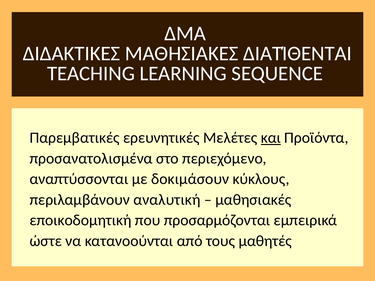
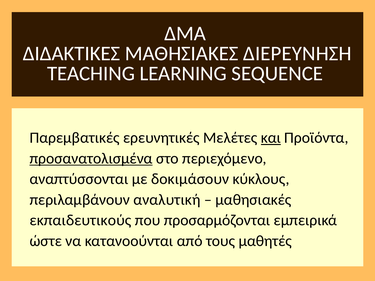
ΔΙΑΤΊΘΕΝΤΑΙ: ΔΙΑΤΊΘΕΝΤΑΙ -> ΔΙΕΡΕΥΝΗΣΗ
προσανατολισμένα underline: none -> present
εποικοδομητική: εποικοδομητική -> εκπαιδευτικούς
